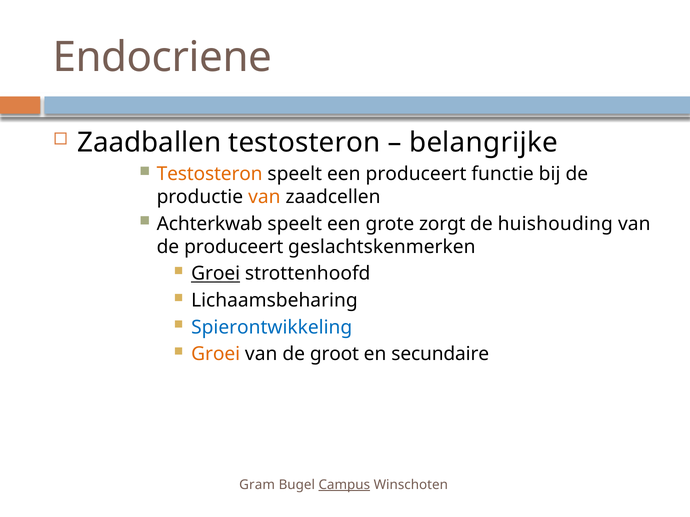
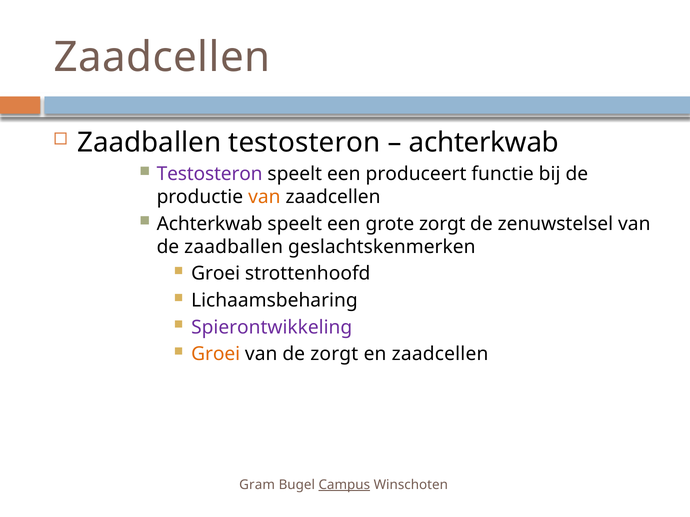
Endocriene at (162, 58): Endocriene -> Zaadcellen
belangrijke at (484, 143): belangrijke -> achterkwab
Testosteron at (210, 174) colour: orange -> purple
huishouding: huishouding -> zenuwstelsel
de produceert: produceert -> zaadballen
Groei at (216, 274) underline: present -> none
Spierontwikkeling colour: blue -> purple
de groot: groot -> zorgt
en secundaire: secundaire -> zaadcellen
